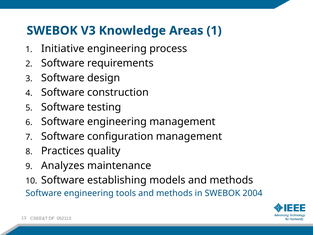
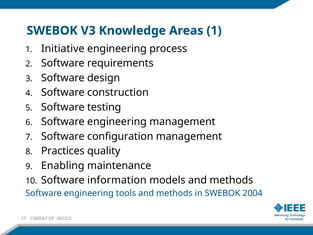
Analyzes: Analyzes -> Enabling
establishing: establishing -> information
